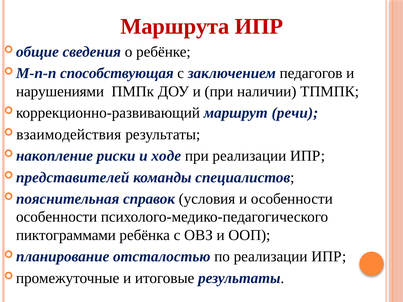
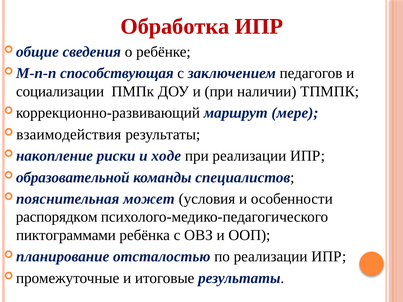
Маршрута: Маршрута -> Обработка
нарушениями: нарушениями -> социализации
речи: речи -> мере
представителей: представителей -> образовательной
справок: справок -> может
особенности at (57, 217): особенности -> распорядком
